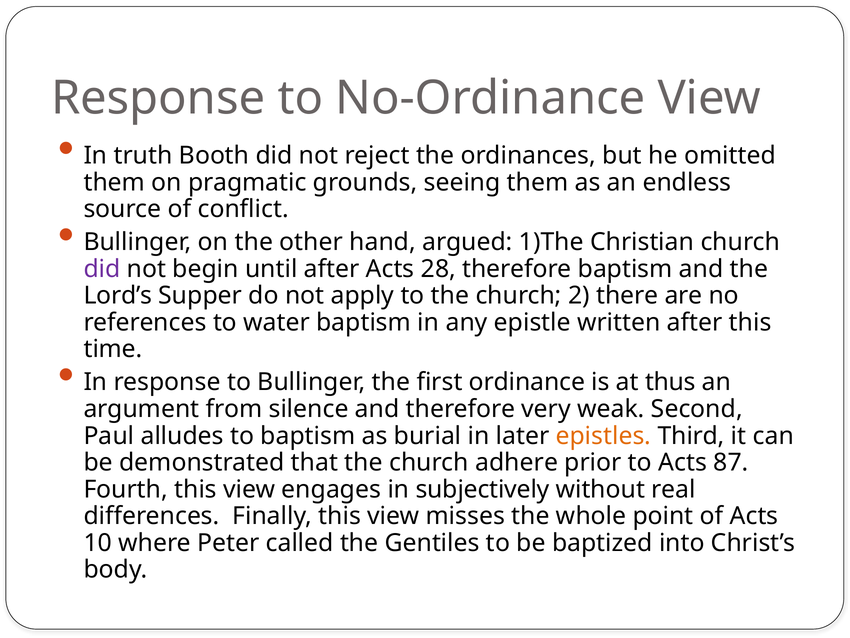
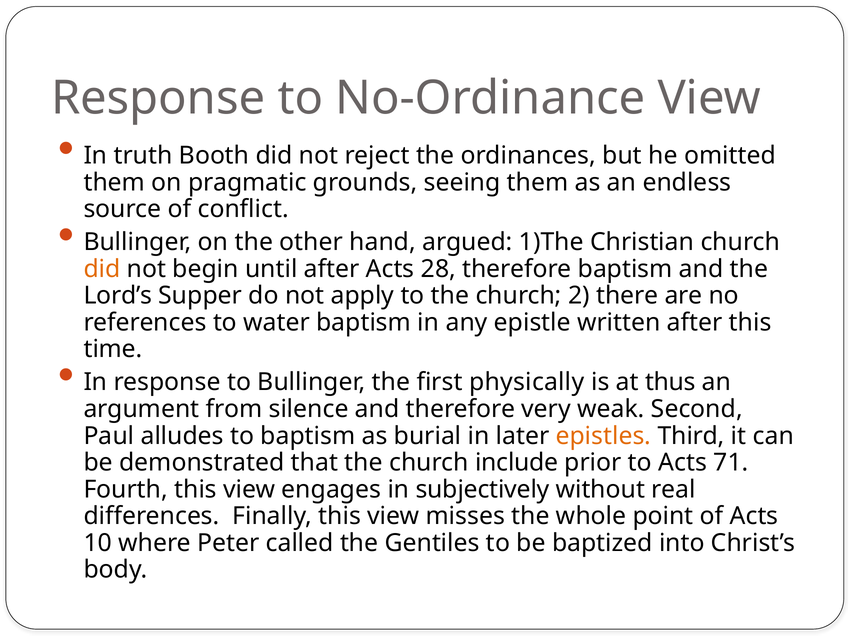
did at (102, 269) colour: purple -> orange
ordinance: ordinance -> physically
adhere: adhere -> include
87: 87 -> 71
